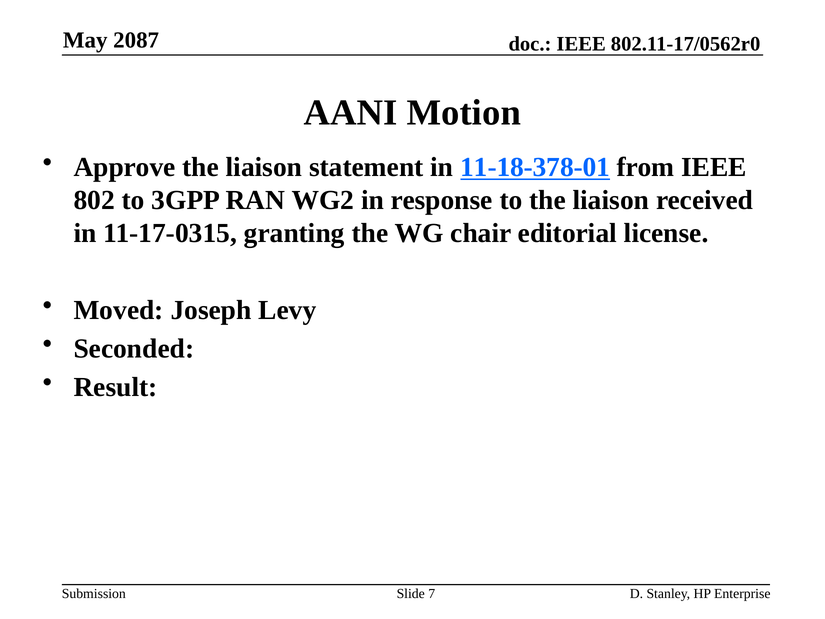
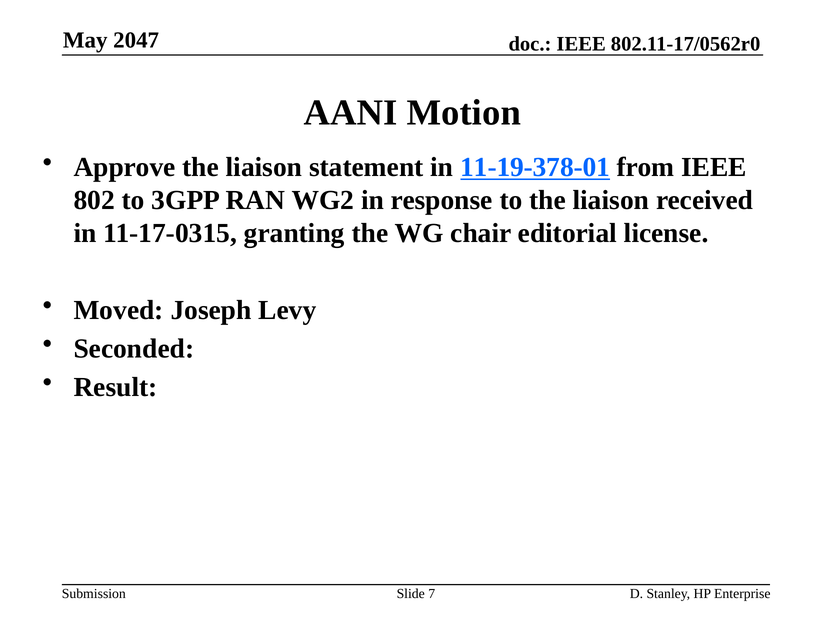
2087: 2087 -> 2047
11-18-378-01: 11-18-378-01 -> 11-19-378-01
